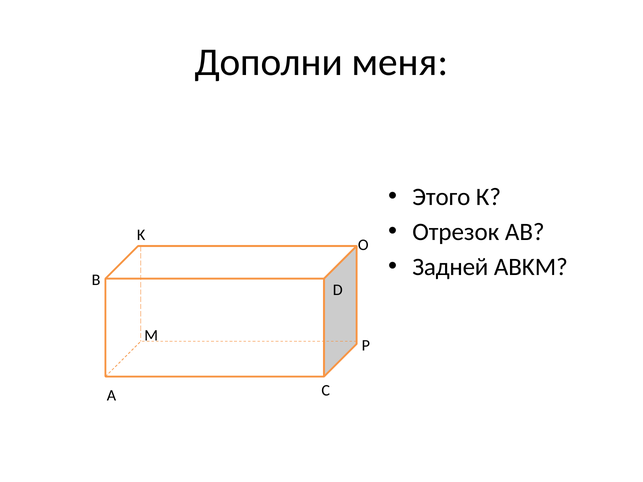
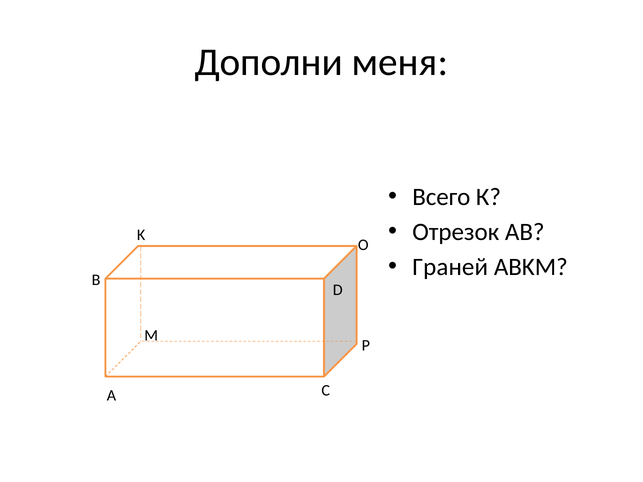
Этого: Этого -> Всего
Задней: Задней -> Граней
